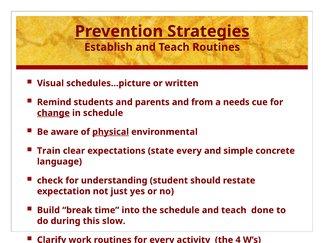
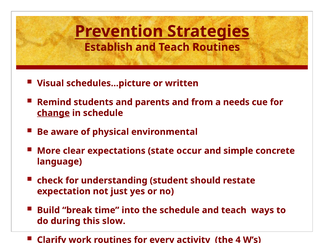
physical underline: present -> none
Train: Train -> More
state every: every -> occur
done: done -> ways
